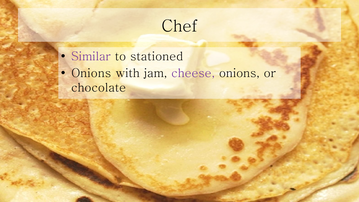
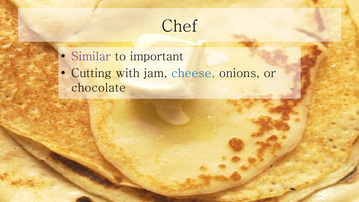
stationed: stationed -> important
Onions at (91, 73): Onions -> Cutting
cheese colour: purple -> blue
